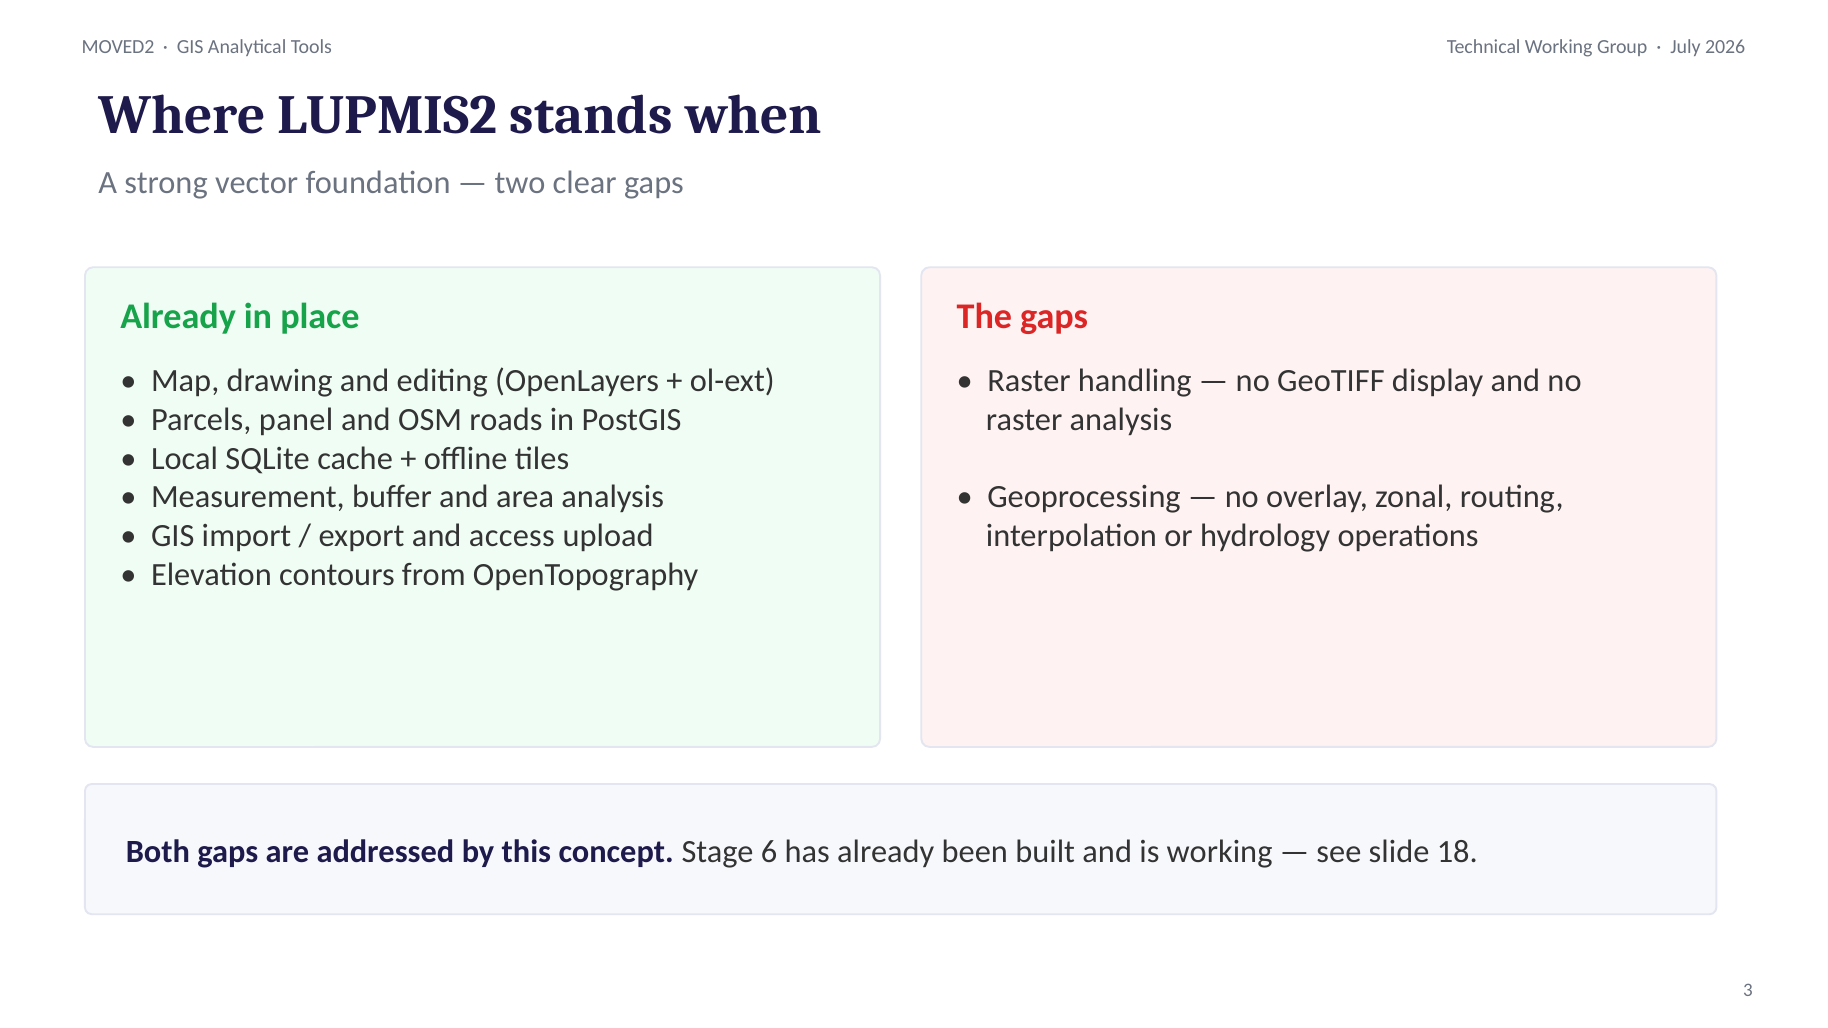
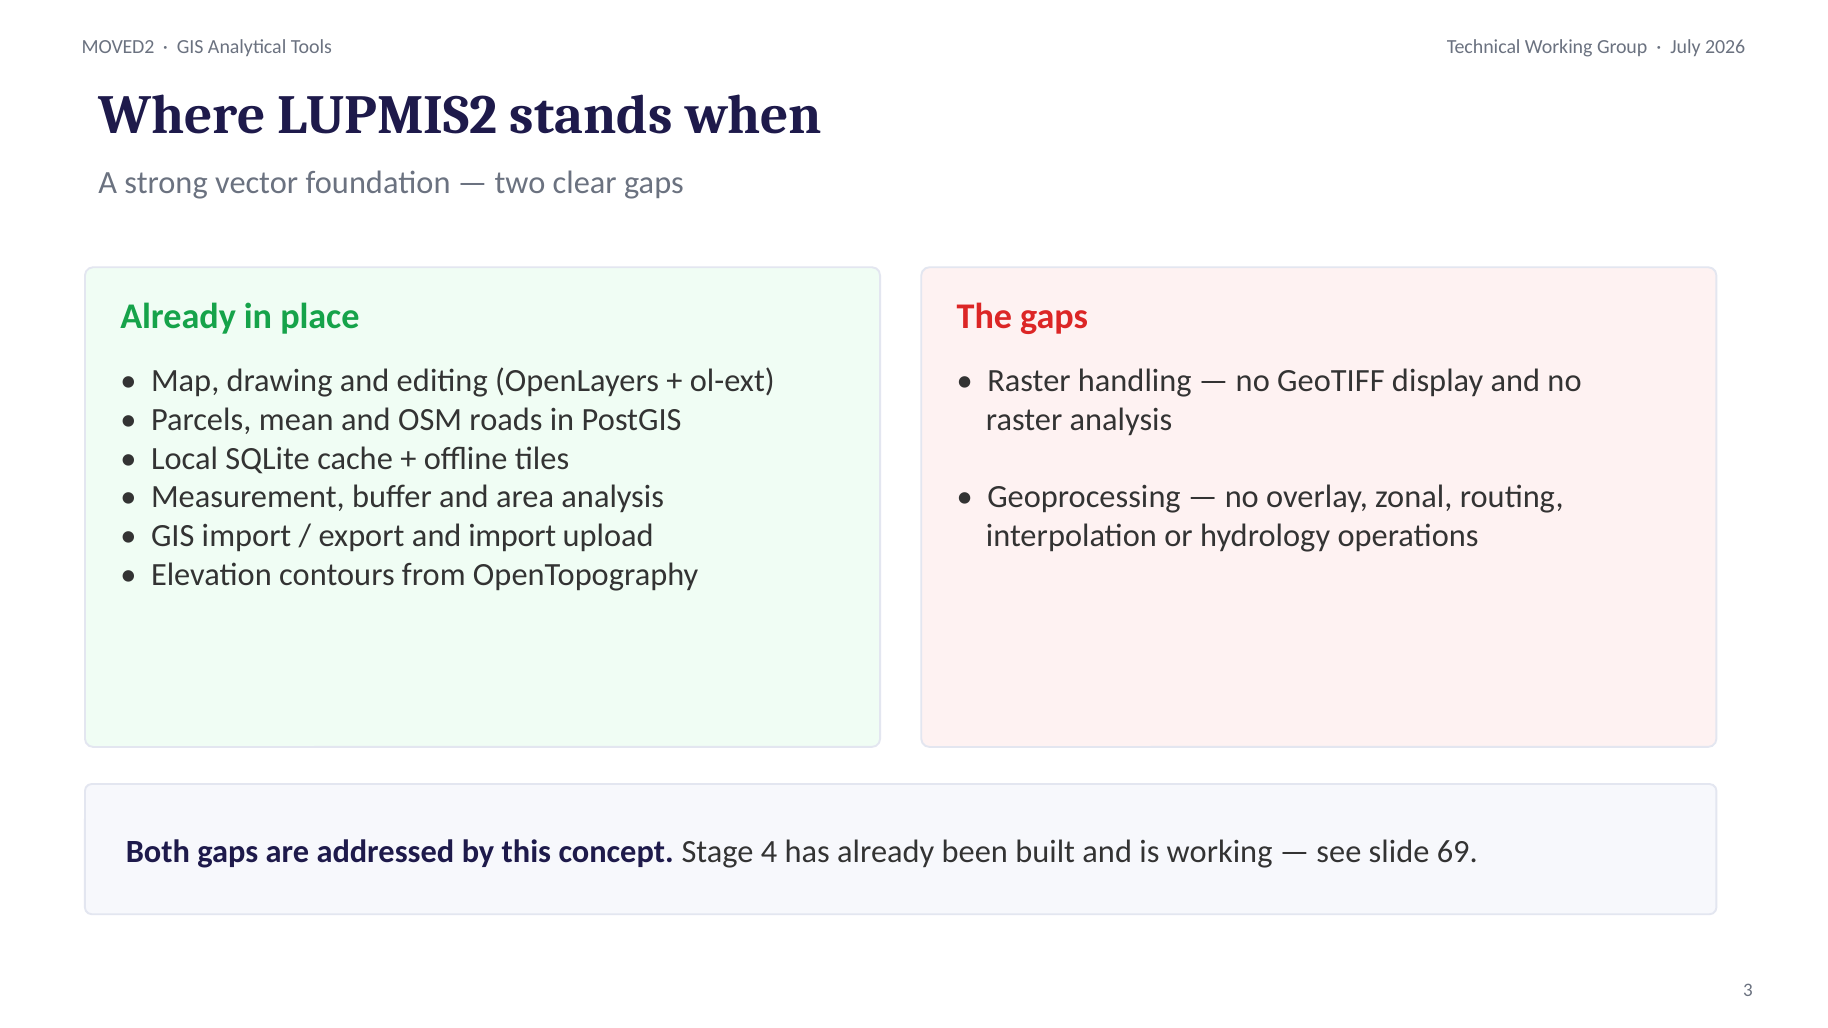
panel: panel -> mean
and access: access -> import
6: 6 -> 4
18: 18 -> 69
